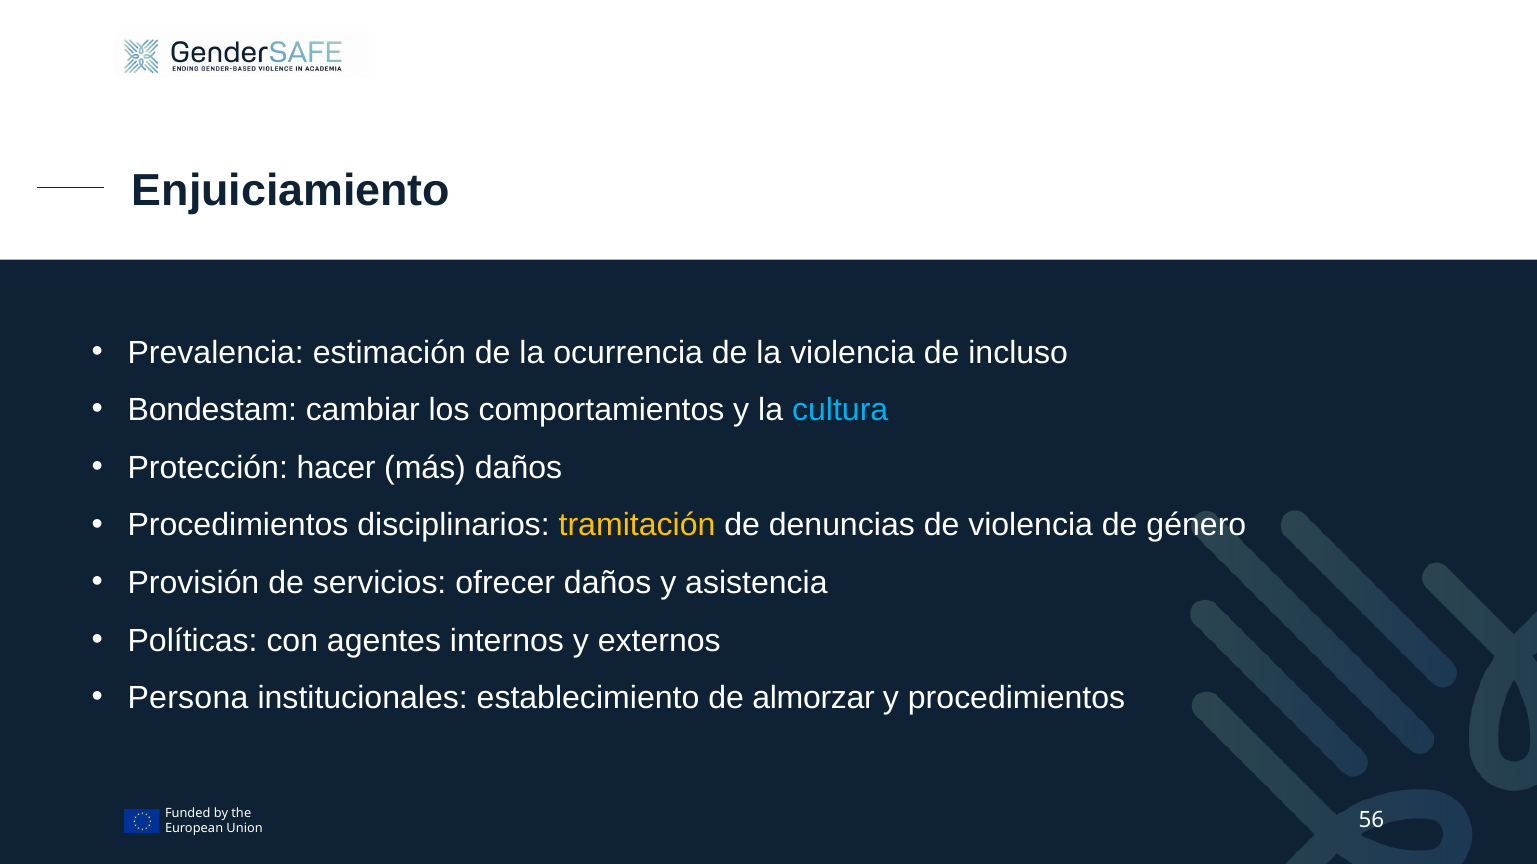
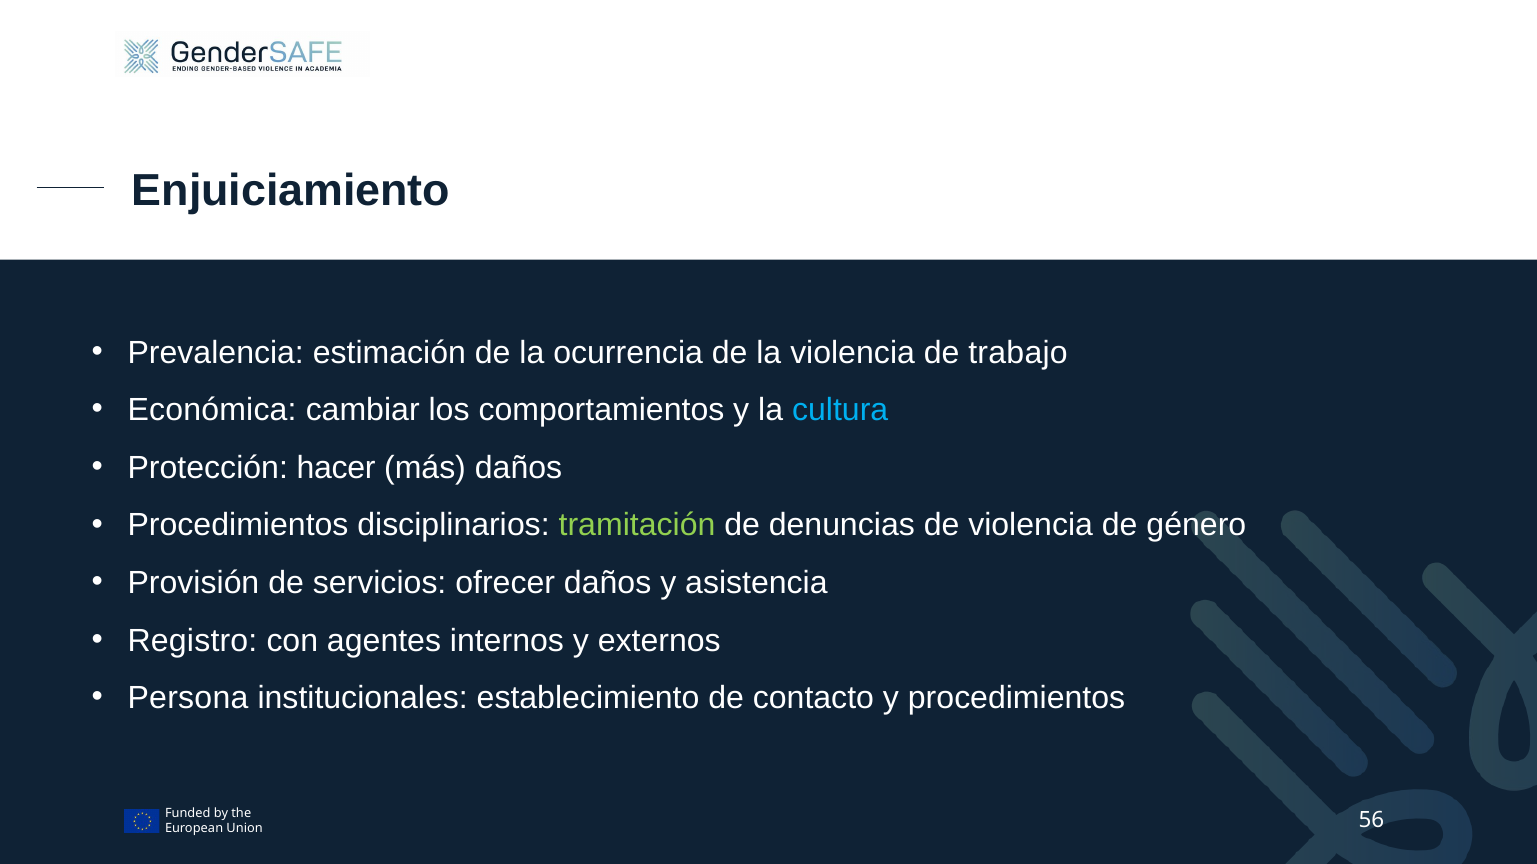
incluso: incluso -> trabajo
Bondestam: Bondestam -> Económica
tramitación colour: yellow -> light green
Políticas: Políticas -> Registro
almorzar: almorzar -> contacto
